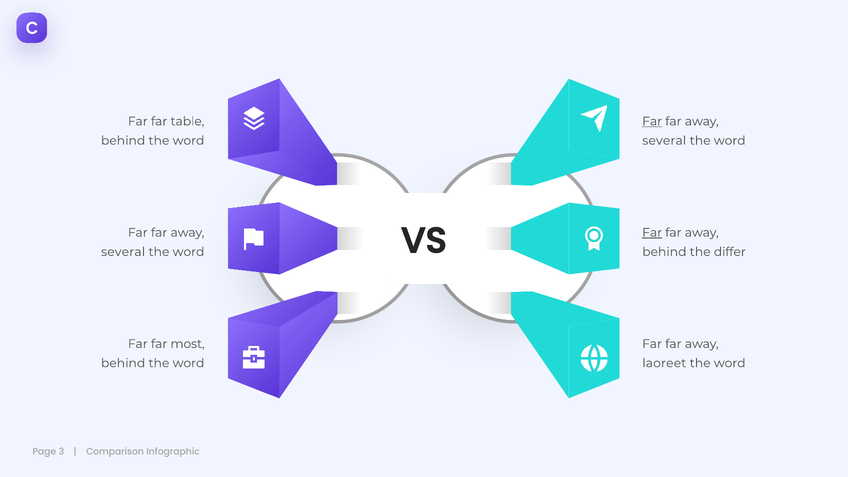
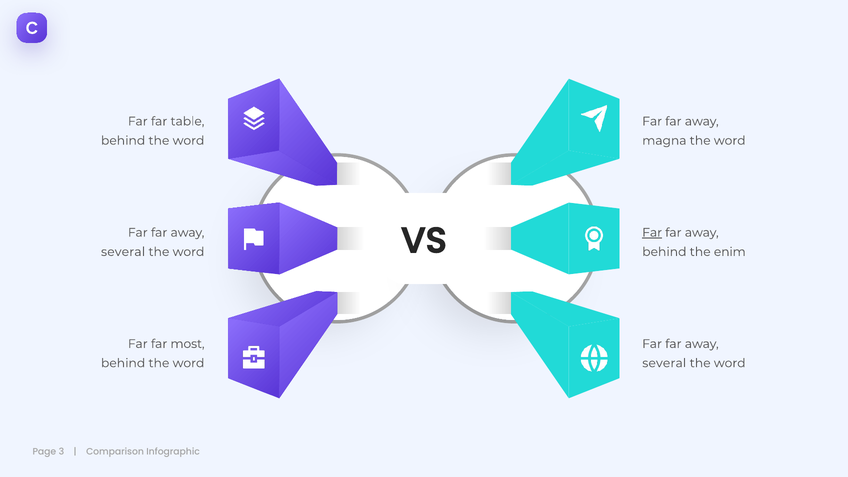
Far at (652, 121) underline: present -> none
several at (664, 141): several -> magna
differ: differ -> enim
laoreet at (664, 363): laoreet -> several
